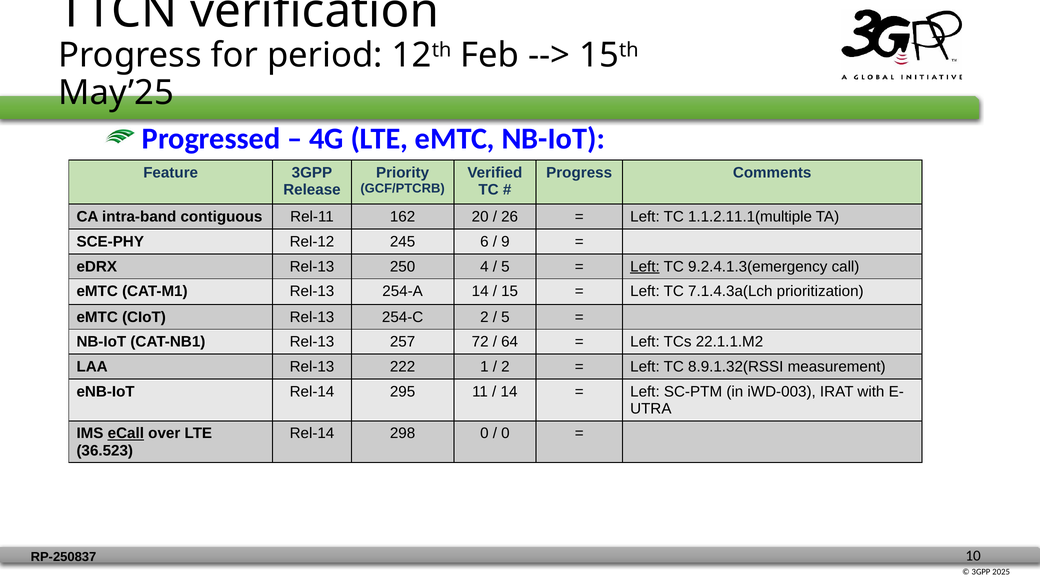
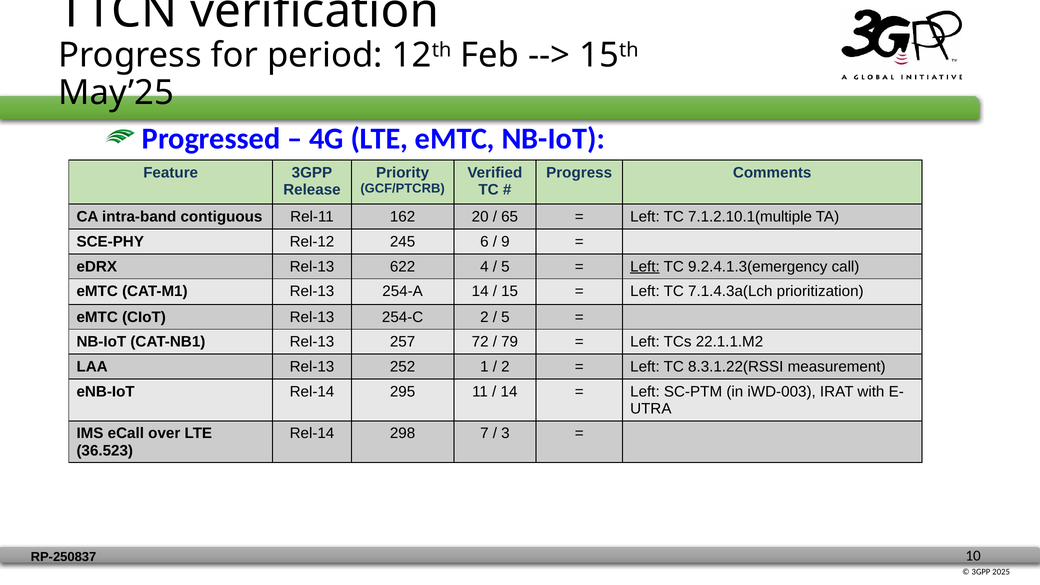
26: 26 -> 65
1.1.2.11.1(multiple: 1.1.2.11.1(multiple -> 7.1.2.10.1(multiple
250: 250 -> 622
64: 64 -> 79
222: 222 -> 252
8.9.1.32(RSSI: 8.9.1.32(RSSI -> 8.3.1.22(RSSI
eCall underline: present -> none
298 0: 0 -> 7
0 at (505, 433): 0 -> 3
